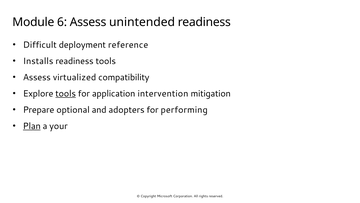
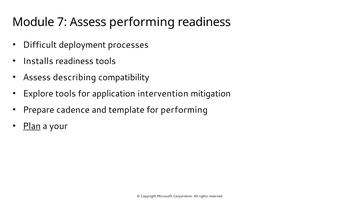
6: 6 -> 7
Assess unintended: unintended -> performing
reference: reference -> processes
virtualized: virtualized -> describing
tools at (66, 93) underline: present -> none
optional: optional -> cadence
adopters: adopters -> template
